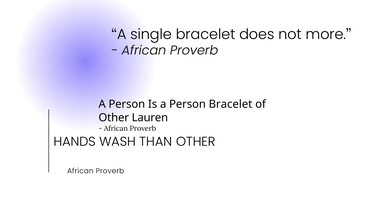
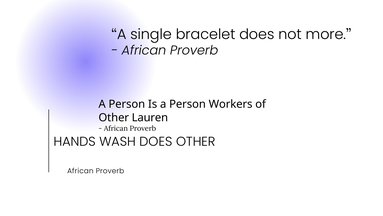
Person Bracelet: Bracelet -> Workers
WASH THAN: THAN -> DOES
